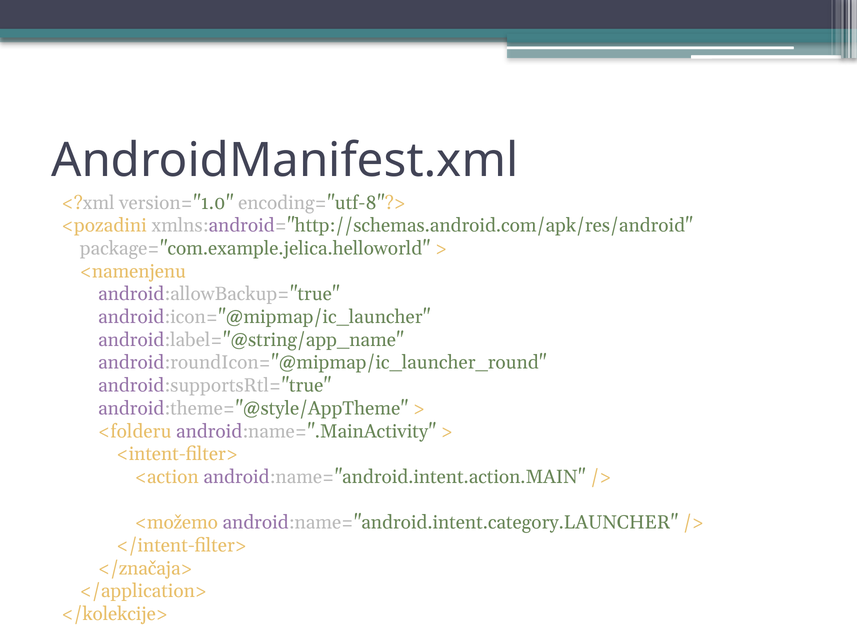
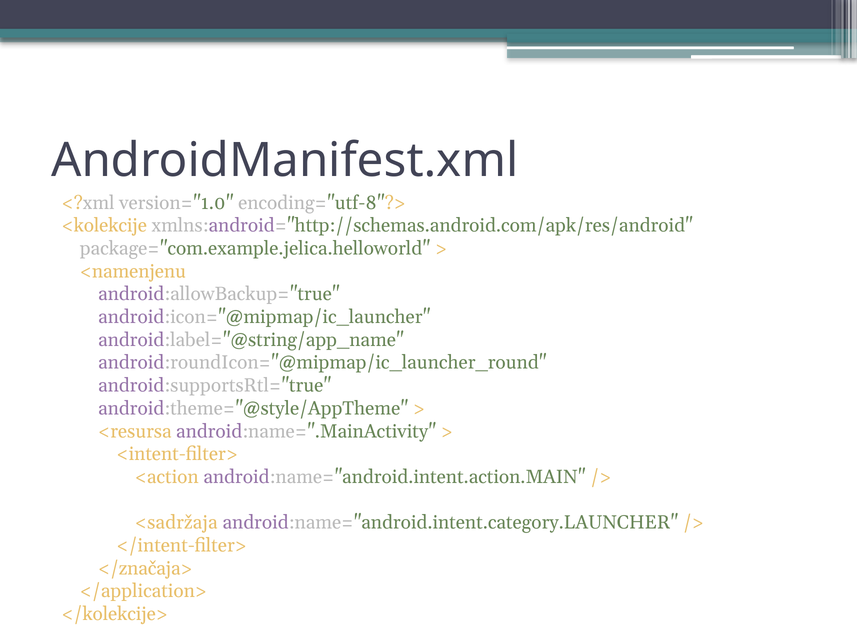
<pozadini: <pozadini -> <kolekcije
<folderu: <folderu -> <resursa
<možemo: <možemo -> <sadržaja
